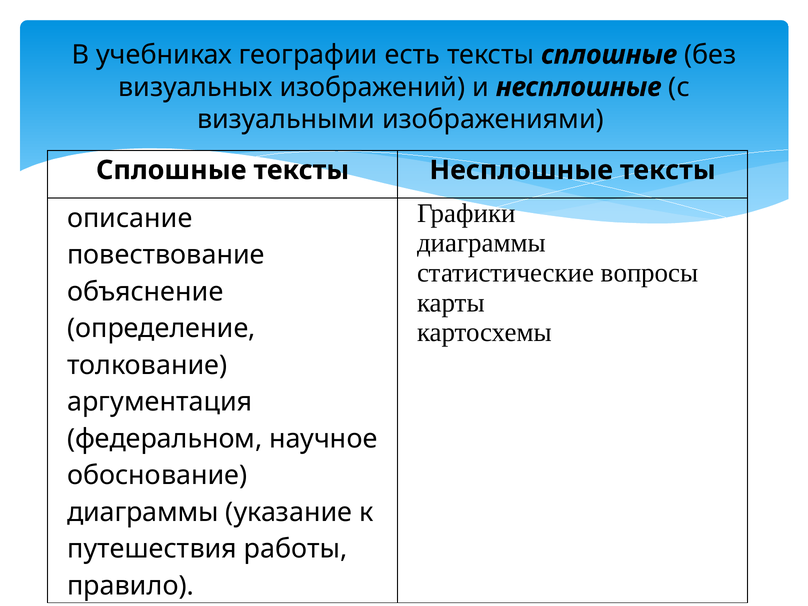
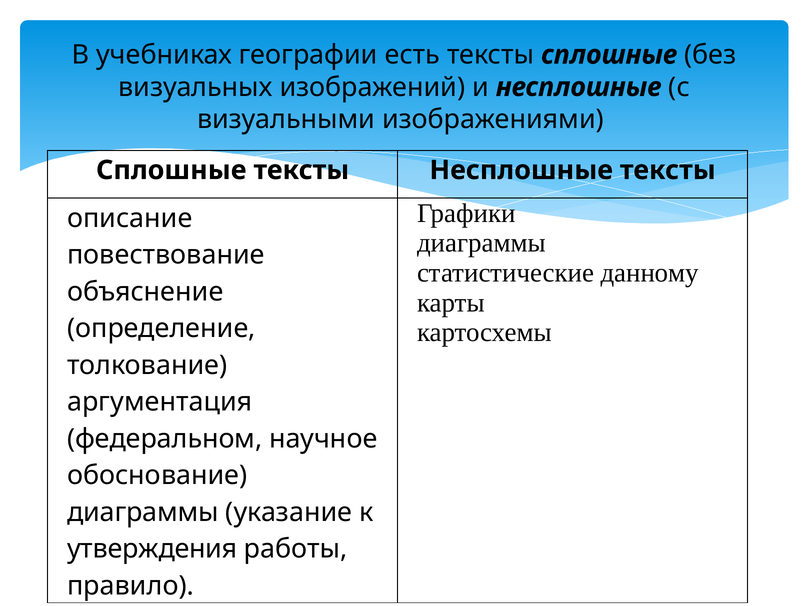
вопросы: вопросы -> данному
путешествия: путешествия -> утверждения
